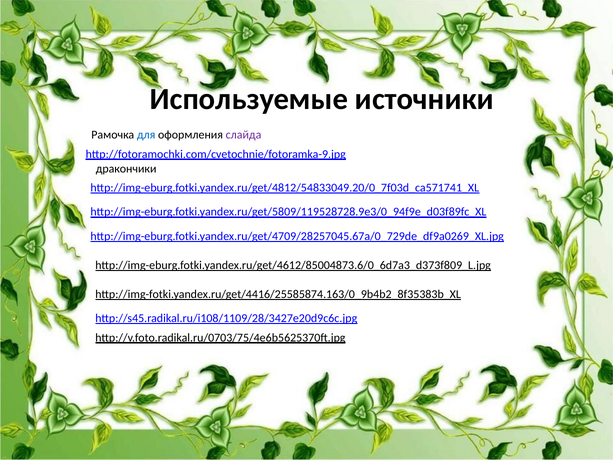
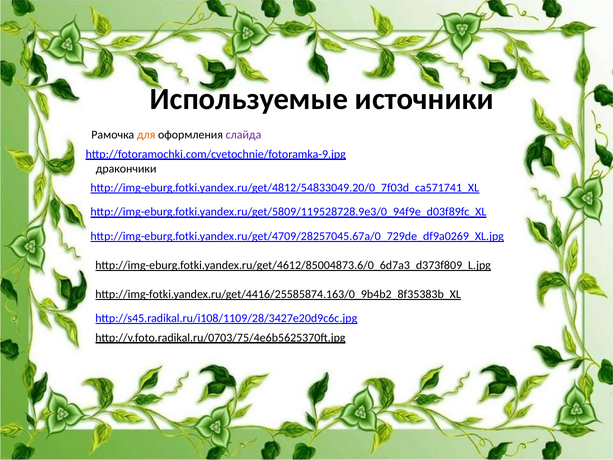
для colour: blue -> orange
